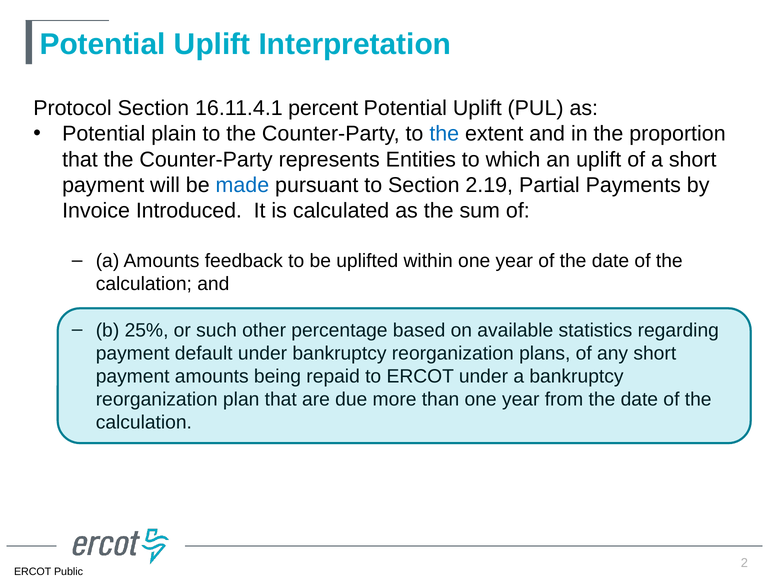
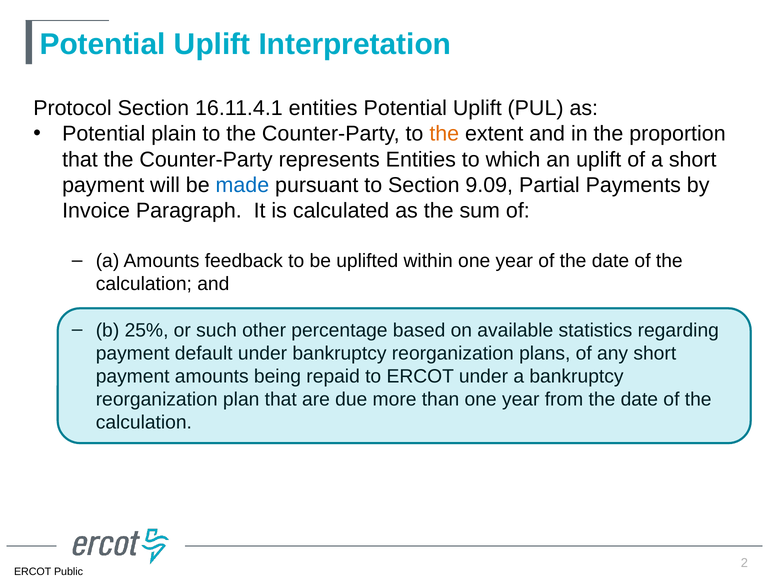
16.11.4.1 percent: percent -> entities
the at (444, 134) colour: blue -> orange
2.19: 2.19 -> 9.09
Introduced: Introduced -> Paragraph
